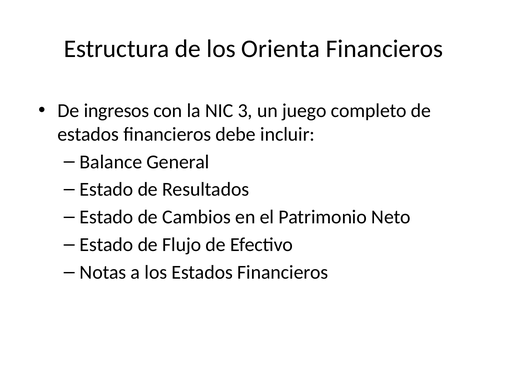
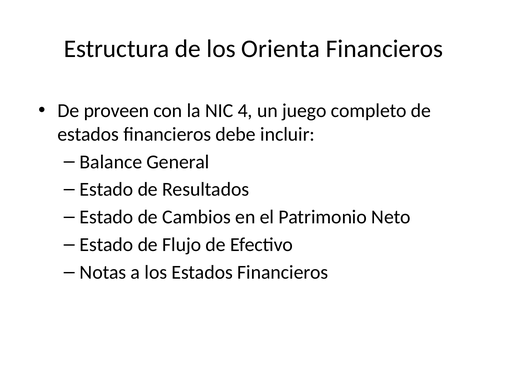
ingresos: ingresos -> proveen
3: 3 -> 4
